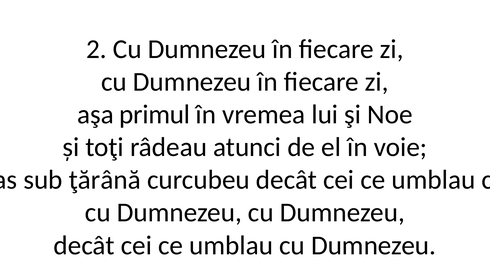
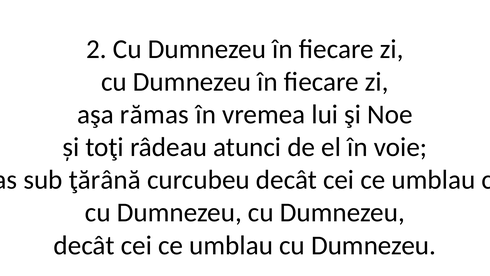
aşa primul: primul -> rămas
